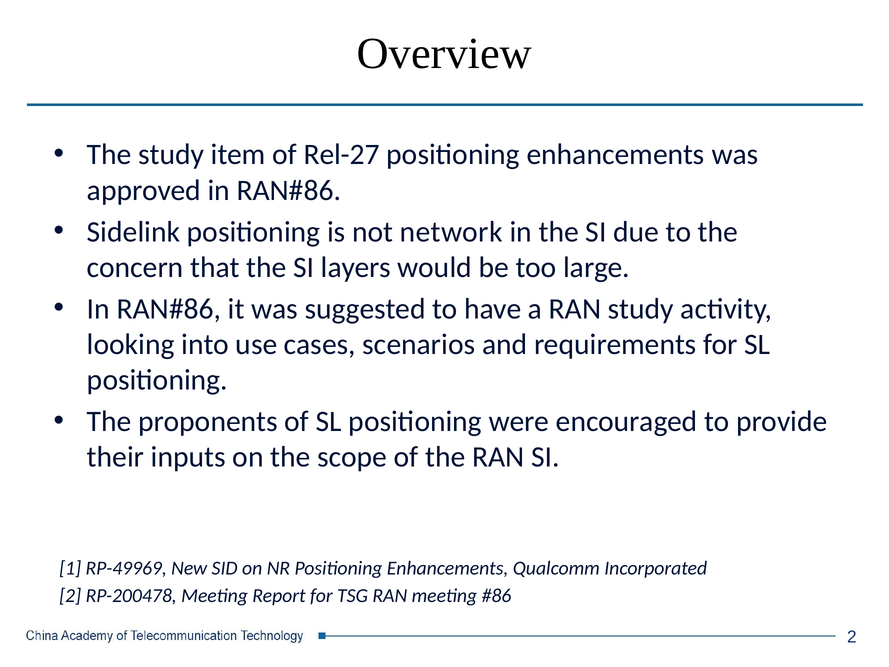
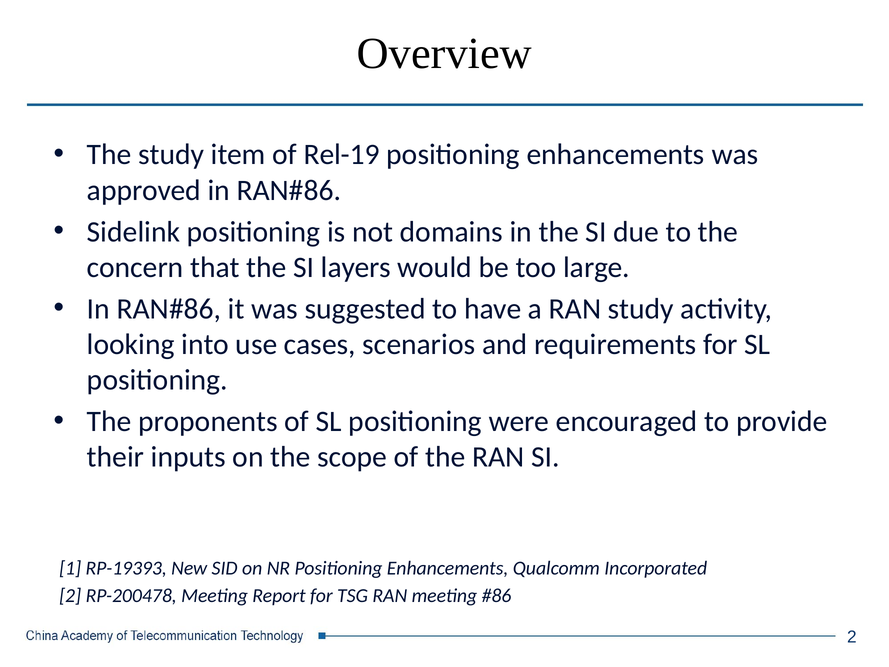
Rel-27: Rel-27 -> Rel-19
network: network -> domains
RP-49969: RP-49969 -> RP-19393
